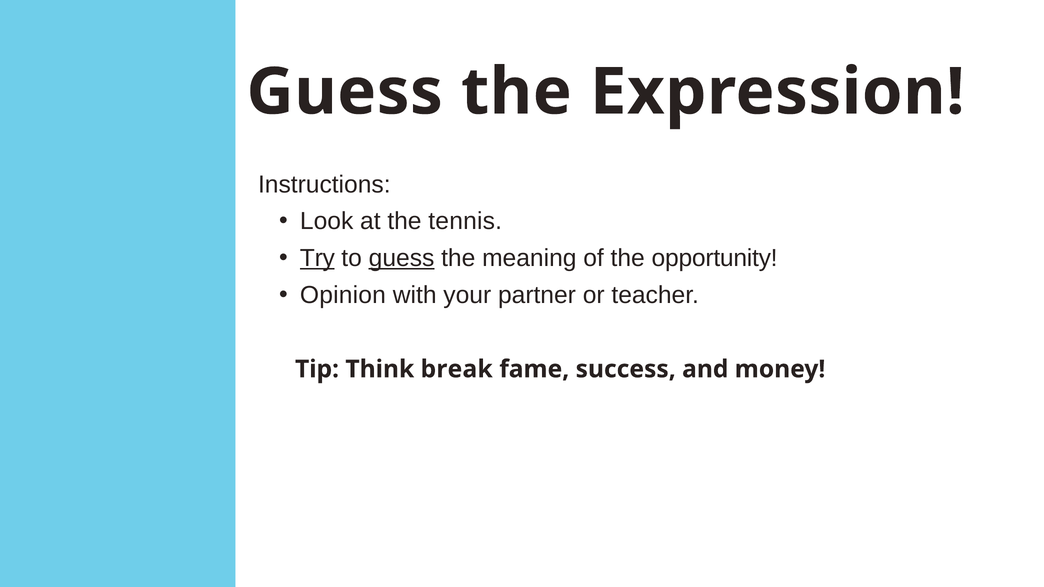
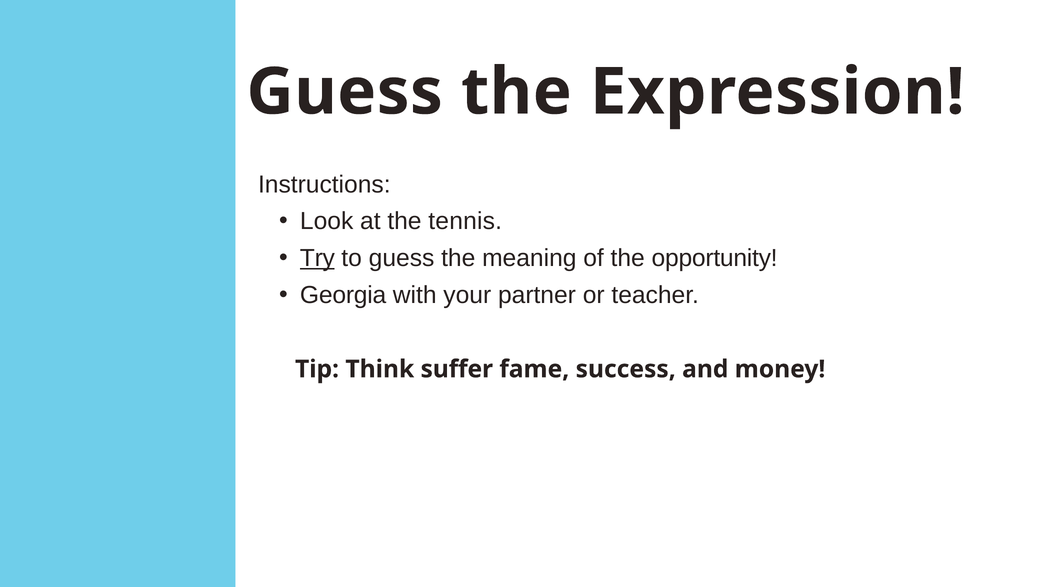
guess at (402, 258) underline: present -> none
Opinion: Opinion -> Georgia
break: break -> suffer
